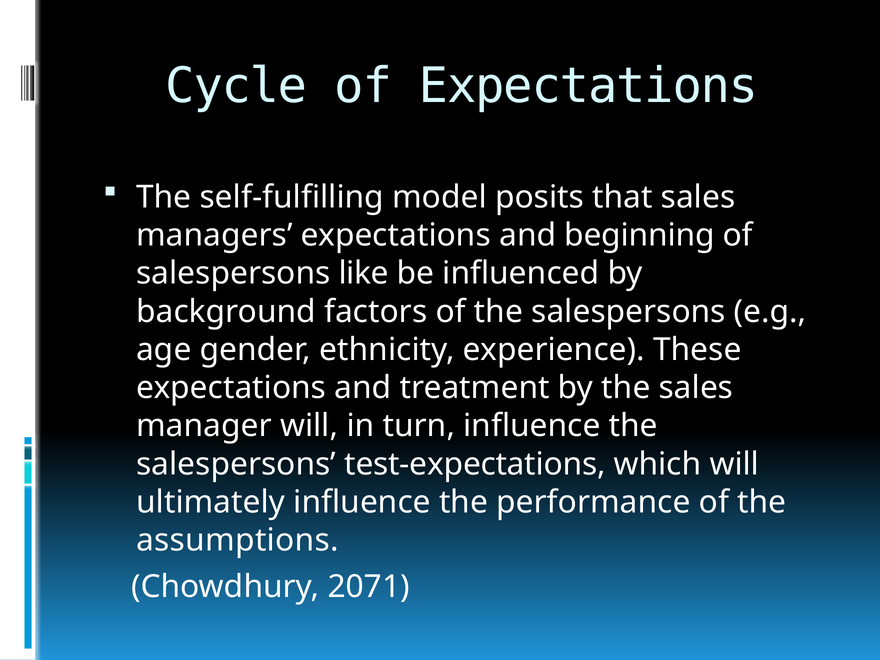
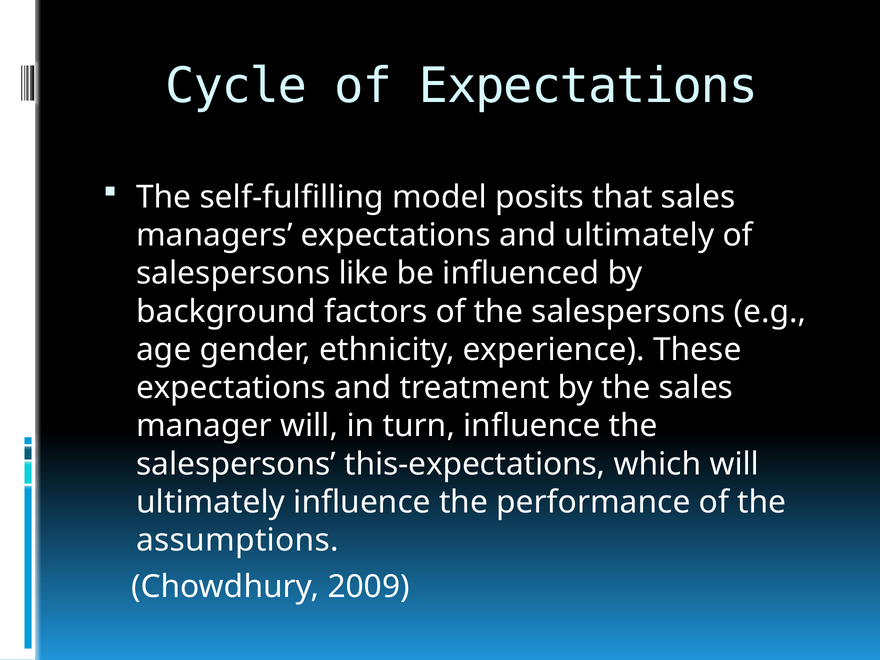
and beginning: beginning -> ultimately
test-expectations: test-expectations -> this-expectations
2071: 2071 -> 2009
